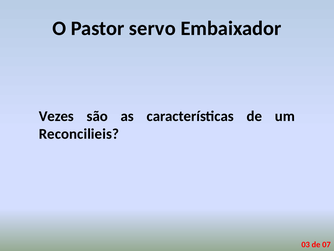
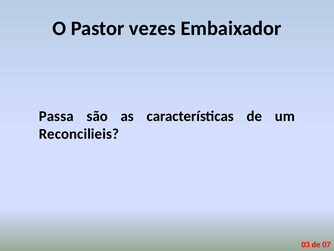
servo: servo -> vezes
Vezes: Vezes -> Passa
